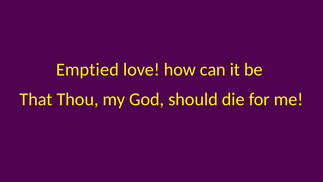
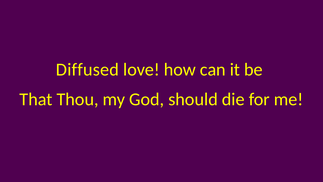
Emptied: Emptied -> Diffused
